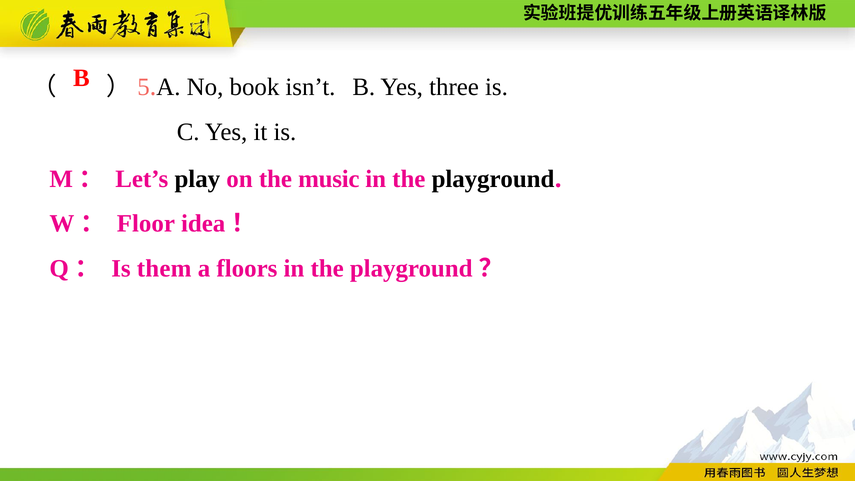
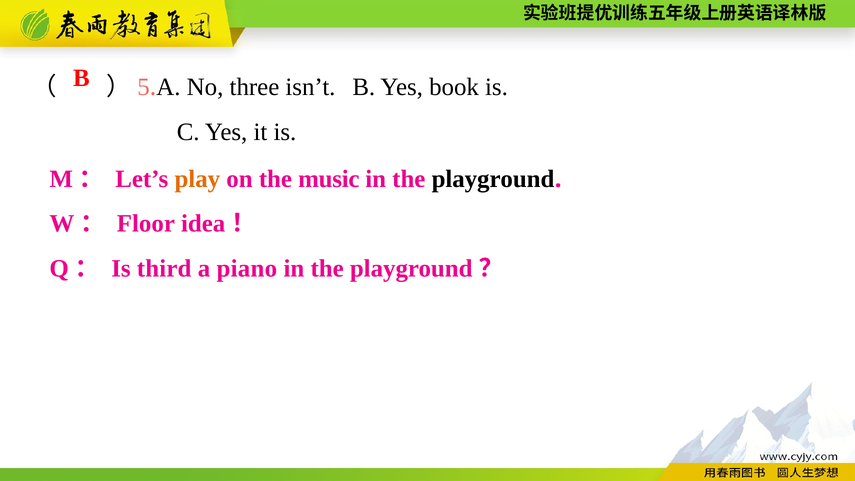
book: book -> three
three: three -> book
play colour: black -> orange
them: them -> third
floors: floors -> piano
